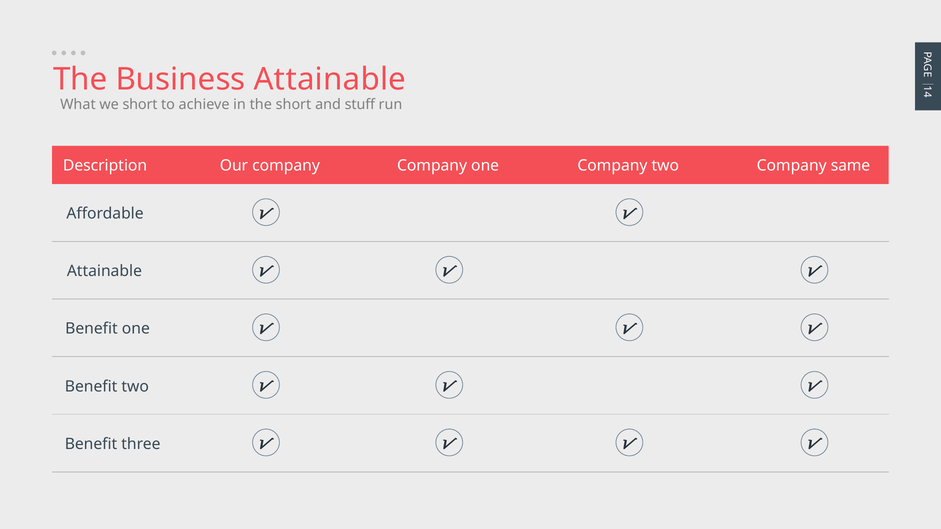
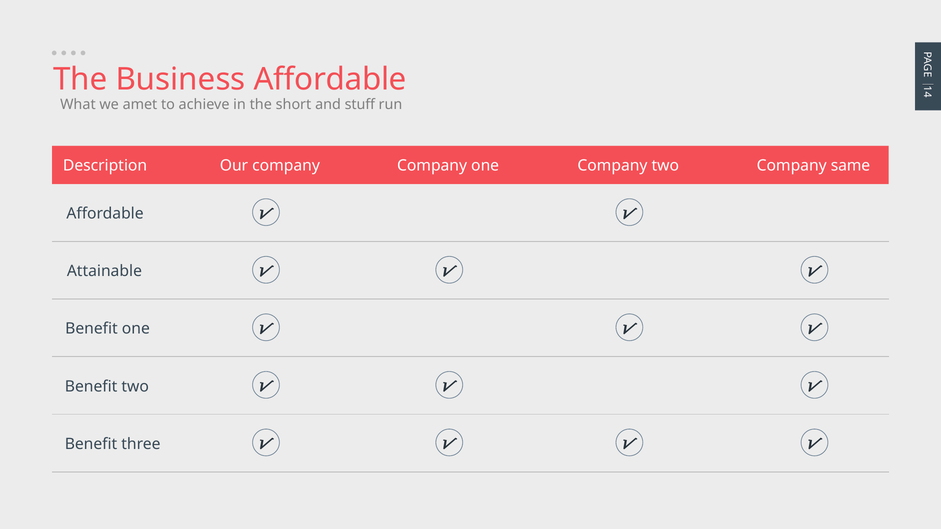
Business Attainable: Attainable -> Affordable
we short: short -> amet
